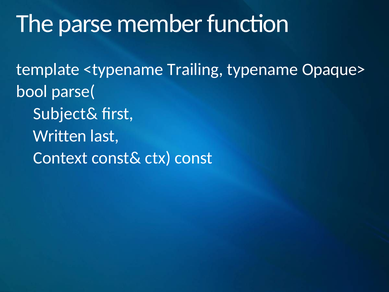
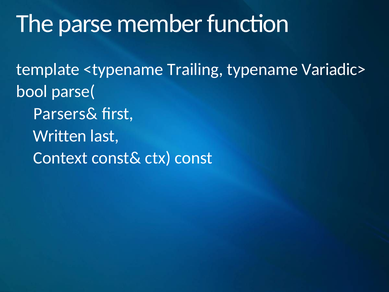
Opaque>: Opaque> -> Variadic>
Subject&: Subject& -> Parsers&
